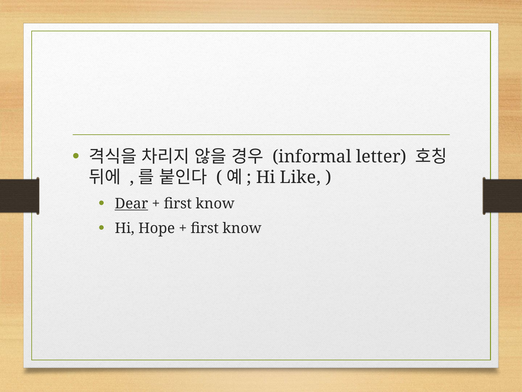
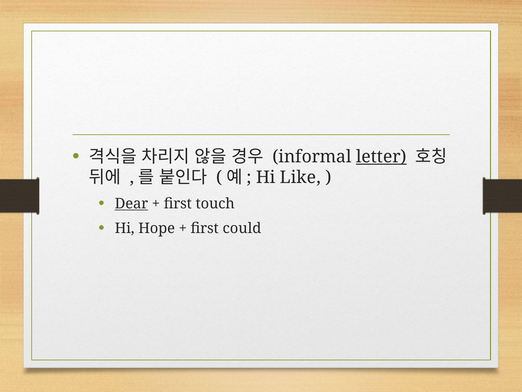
letter underline: none -> present
know at (215, 203): know -> touch
know at (242, 228): know -> could
